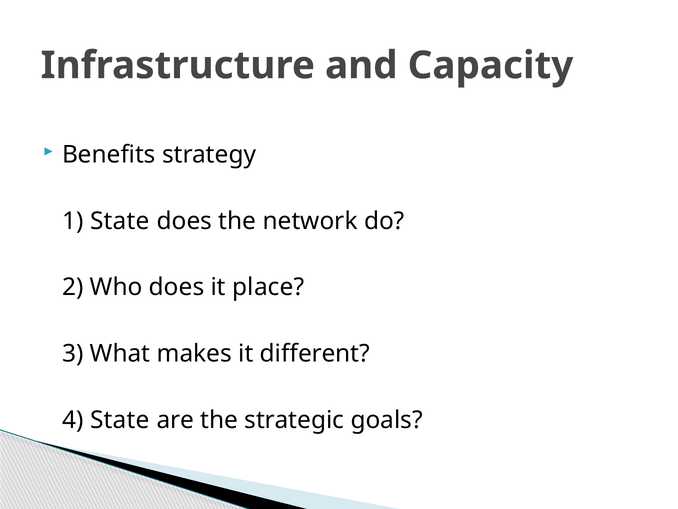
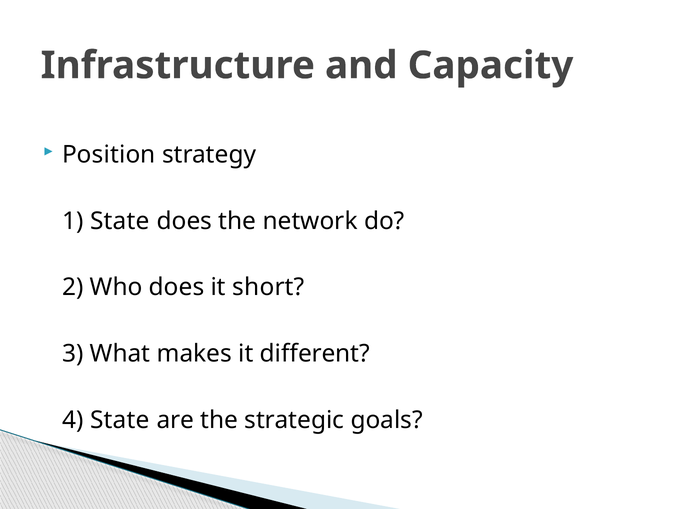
Benefits: Benefits -> Position
place: place -> short
